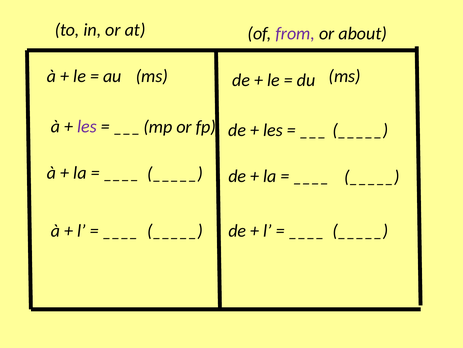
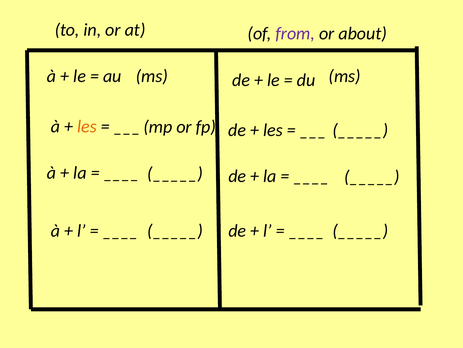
les at (87, 126) colour: purple -> orange
